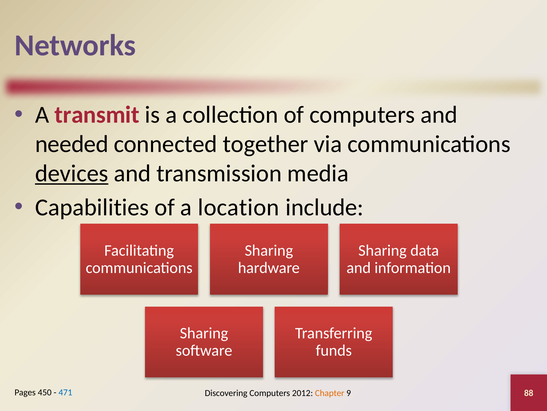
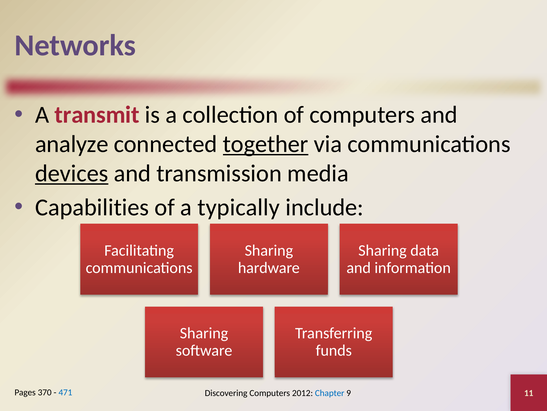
needed: needed -> analyze
together underline: none -> present
location: location -> typically
450: 450 -> 370
Chapter colour: orange -> blue
88: 88 -> 11
